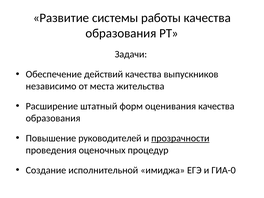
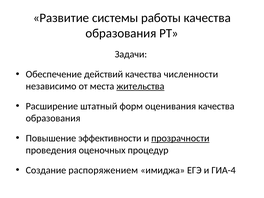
выпускников: выпускников -> численности
жительства underline: none -> present
руководителей: руководителей -> эффективности
исполнительной: исполнительной -> распоряжением
ГИА-0: ГИА-0 -> ГИА-4
